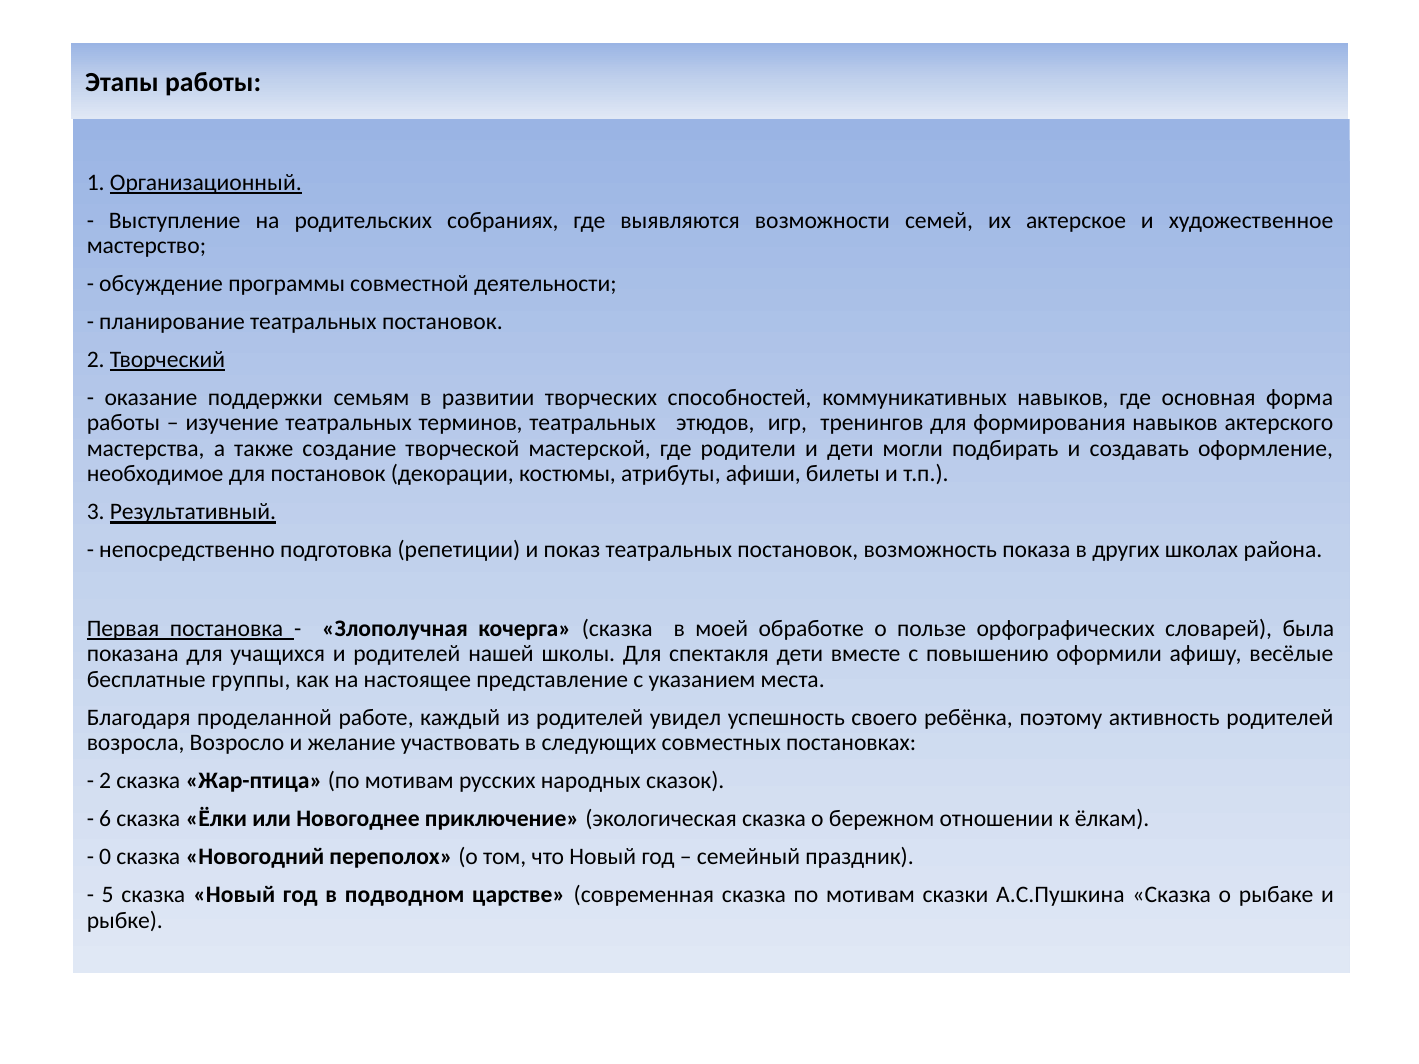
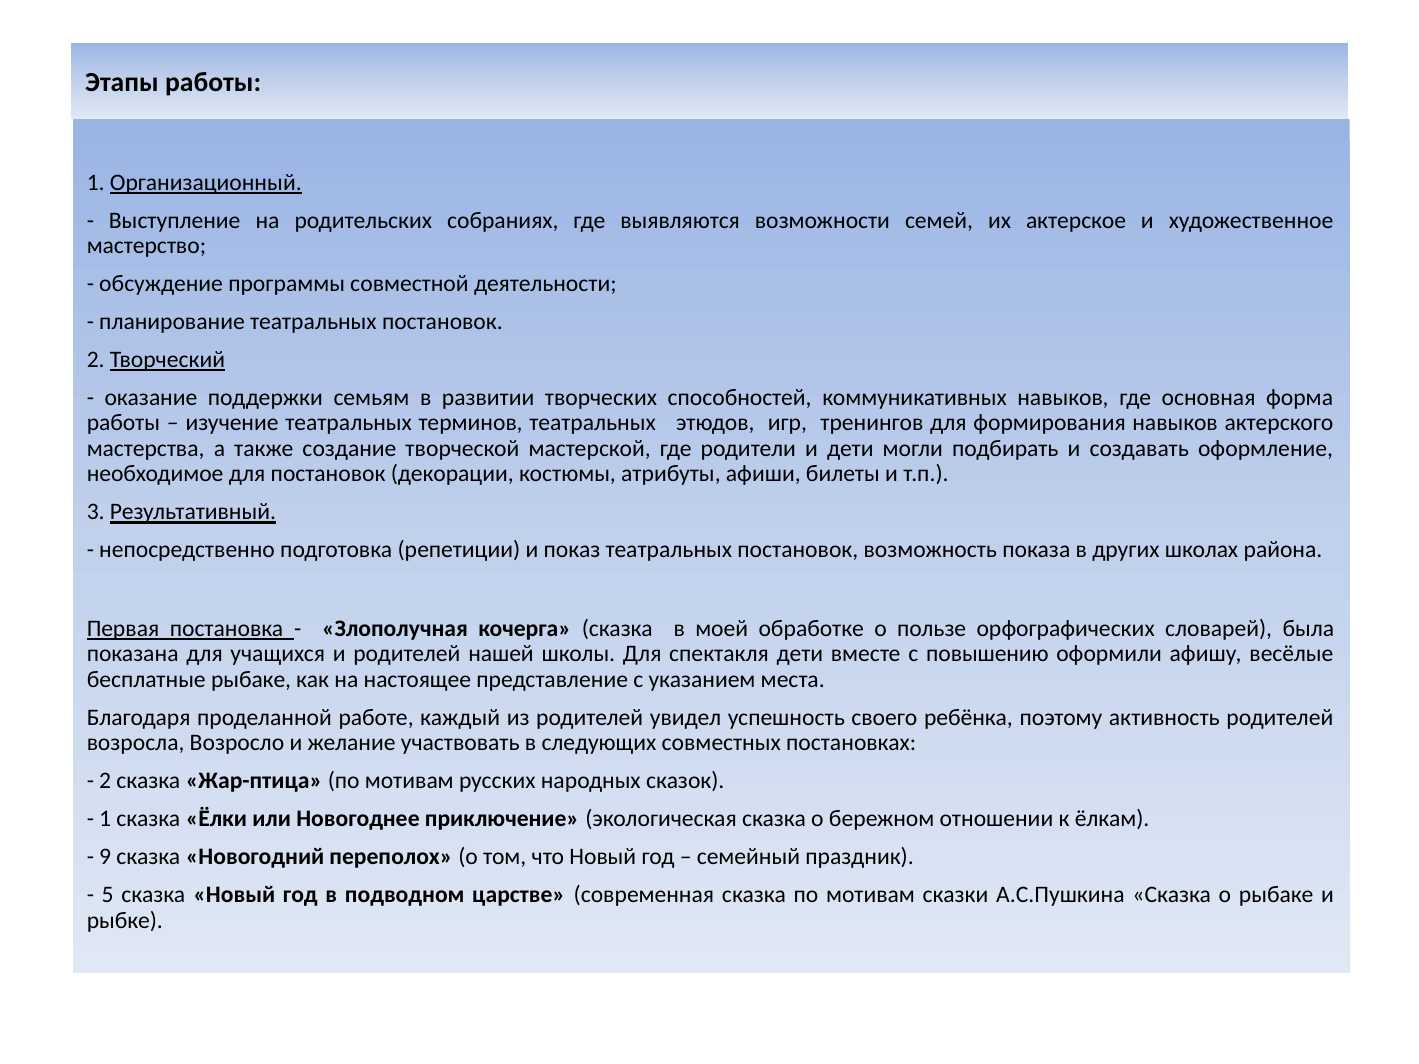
бесплатные группы: группы -> рыбаке
6 at (105, 819): 6 -> 1
0: 0 -> 9
